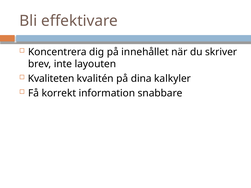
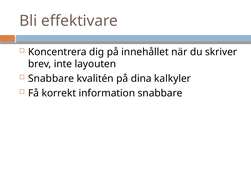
Kvaliteten at (51, 79): Kvaliteten -> Snabbare
